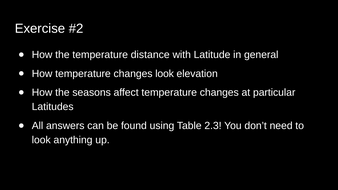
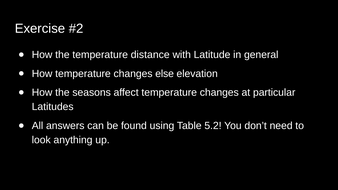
changes look: look -> else
2.3: 2.3 -> 5.2
